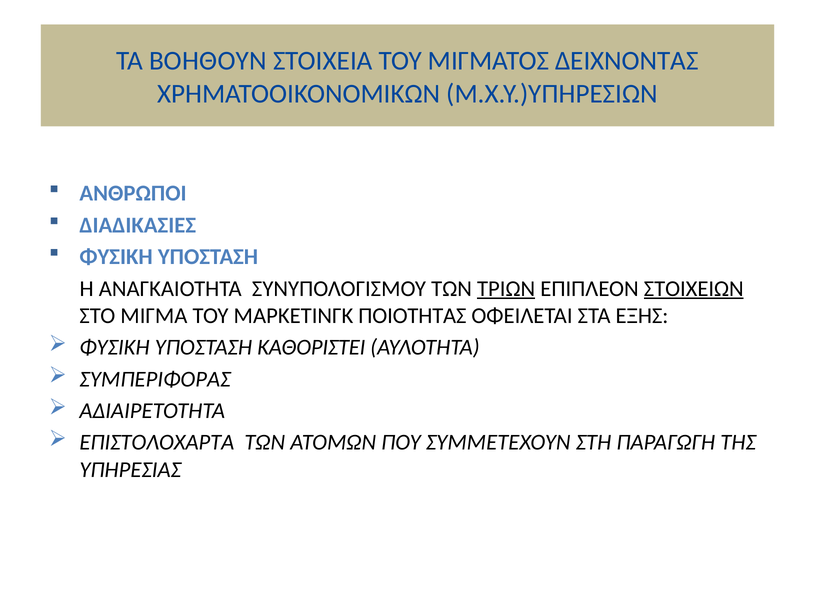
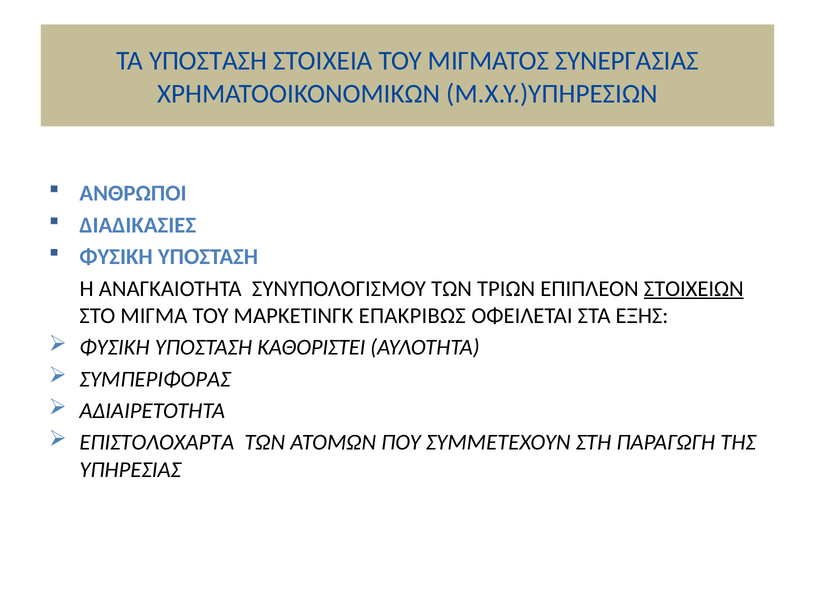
ΤΑ ΒΟΗΘΟΥΝ: ΒΟΗΘΟΥΝ -> ΥΠΟΣΤΑΣΗ
ΔΕΙΧΝΟΝΤΑΣ: ΔΕΙΧΝΟΝΤΑΣ -> ΣΥΝΕΡΓΑΣΙΑΣ
ΤΡΙΩΝ underline: present -> none
ΠΟΙΟΤΗΤΑΣ: ΠΟΙΟΤΗΤΑΣ -> ΕΠΑΚΡΙΒΩΣ
